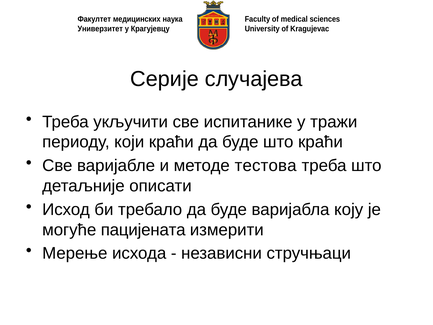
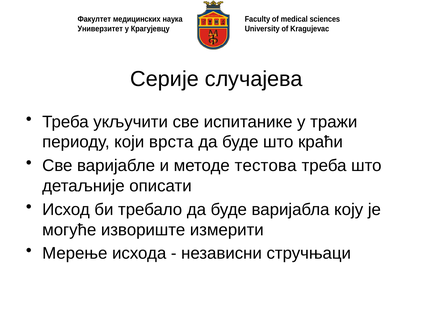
који краћи: краћи -> врста
пацијената: пацијената -> извориште
